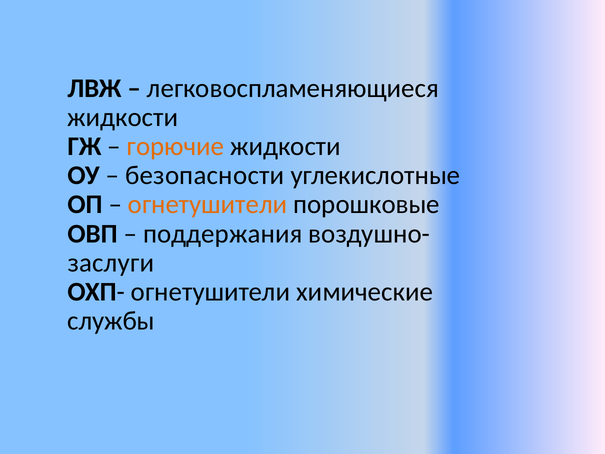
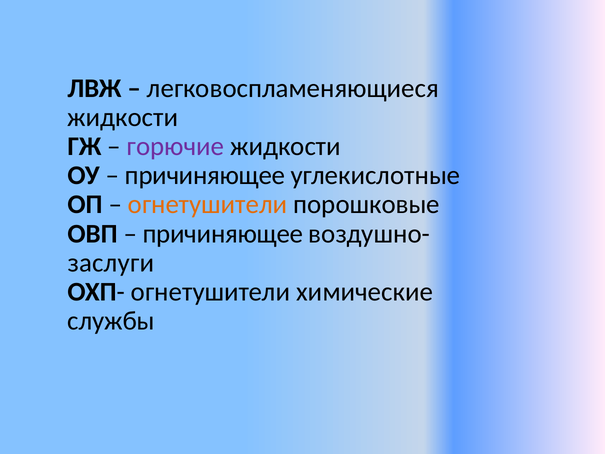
горючие colour: orange -> purple
безопасности at (205, 175): безопасности -> причиняющее
поддержания at (223, 234): поддержания -> причиняющее
